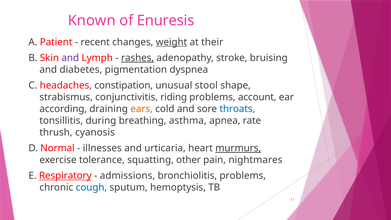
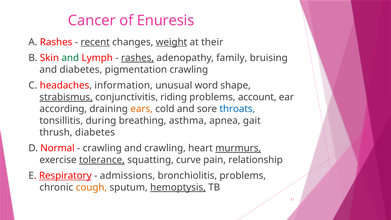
Known: Known -> Cancer
A Patient: Patient -> Rashes
recent underline: none -> present
and at (70, 58) colour: purple -> green
stroke: stroke -> family
pigmentation dyspnea: dyspnea -> crawling
constipation: constipation -> information
stool: stool -> word
strabismus underline: none -> present
rate: rate -> gait
thrush cyanosis: cyanosis -> diabetes
illnesses at (102, 148): illnesses -> crawling
and urticaria: urticaria -> crawling
tolerance underline: none -> present
other: other -> curve
nightmares: nightmares -> relationship
cough colour: blue -> orange
hemoptysis underline: none -> present
